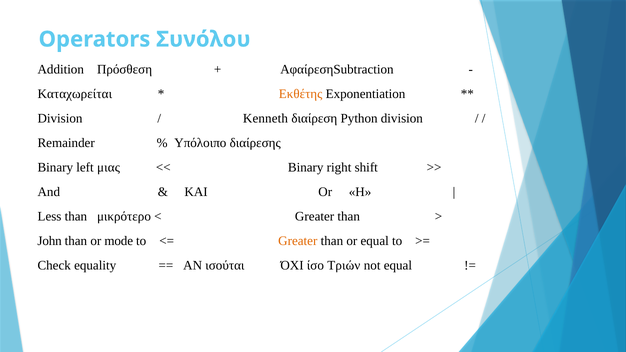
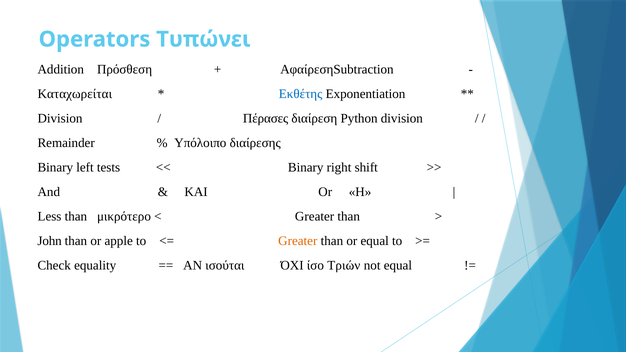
Συνόλου: Συνόλου -> Τυπώνει
Εκθέτης colour: orange -> blue
Kenneth: Kenneth -> Πέρασες
μιας: μιας -> tests
mode: mode -> apple
